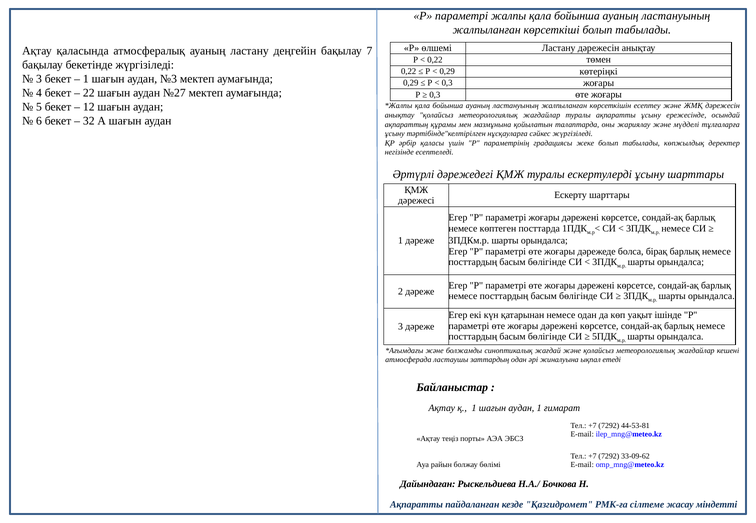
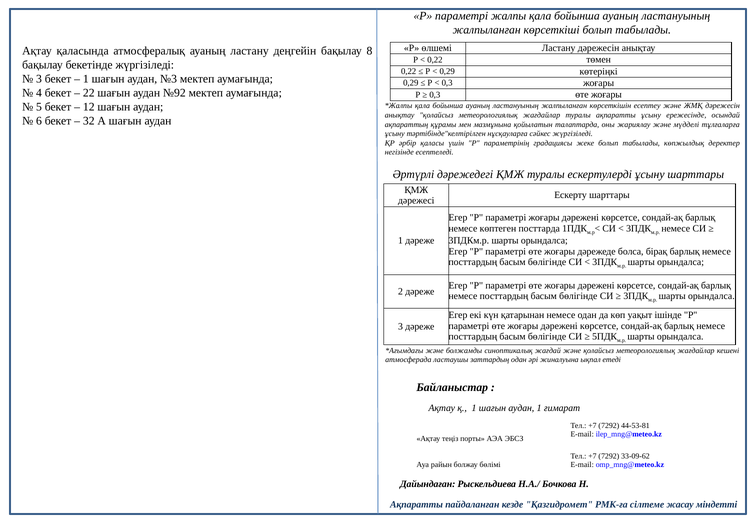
7: 7 -> 8
№27: №27 -> №92
